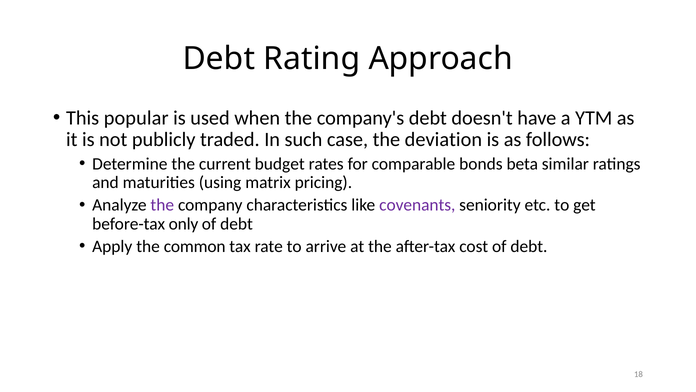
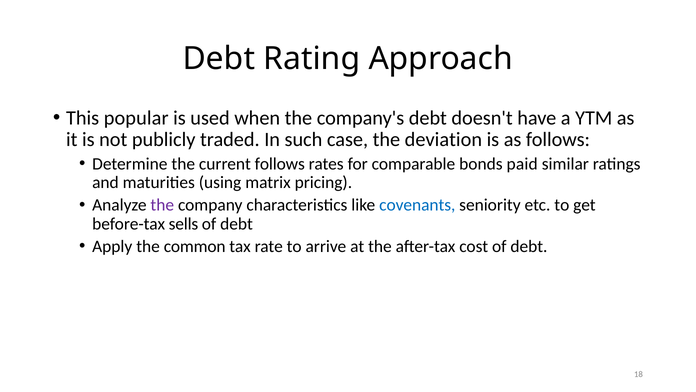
current budget: budget -> follows
beta: beta -> paid
covenants colour: purple -> blue
only: only -> sells
